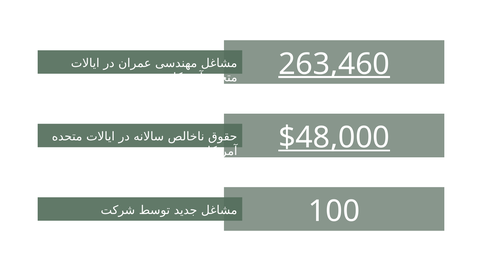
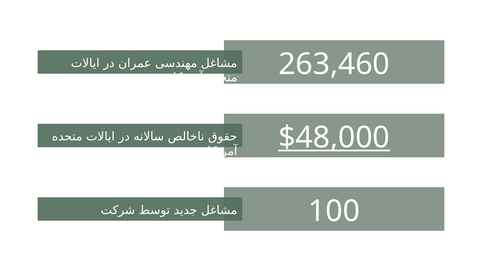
263,460 underline: present -> none
